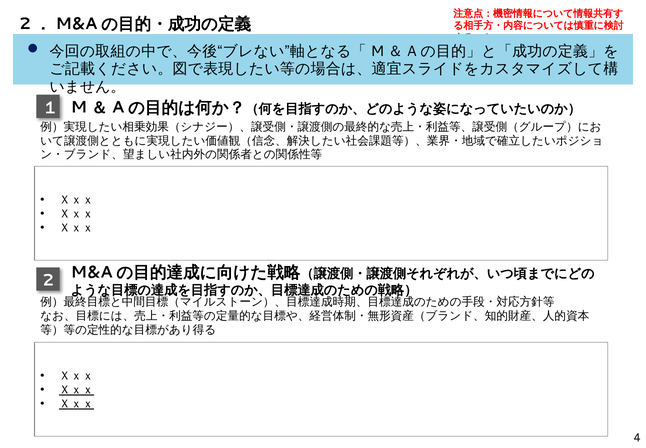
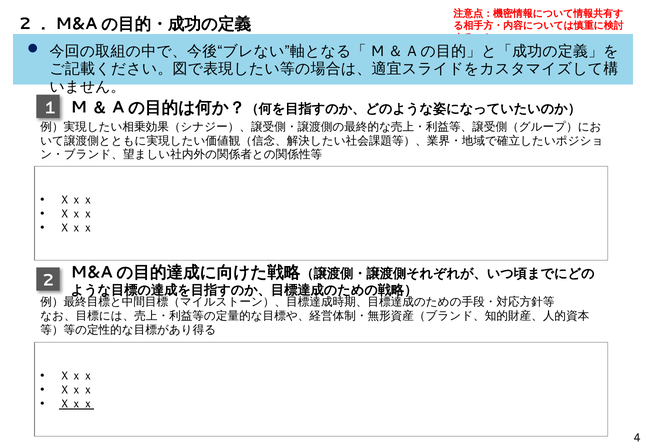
Ｘｘｘ at (76, 389) underline: present -> none
